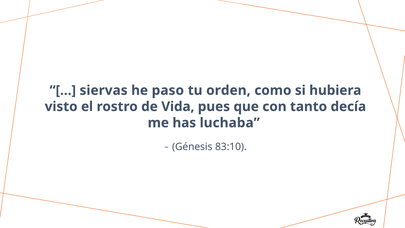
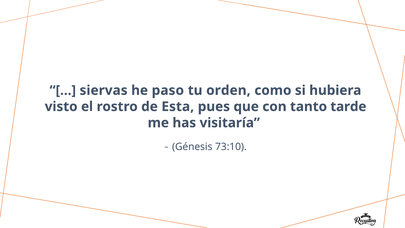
Vida: Vida -> Esta
decía: decía -> tarde
luchaba: luchaba -> visitaría
83:10: 83:10 -> 73:10
